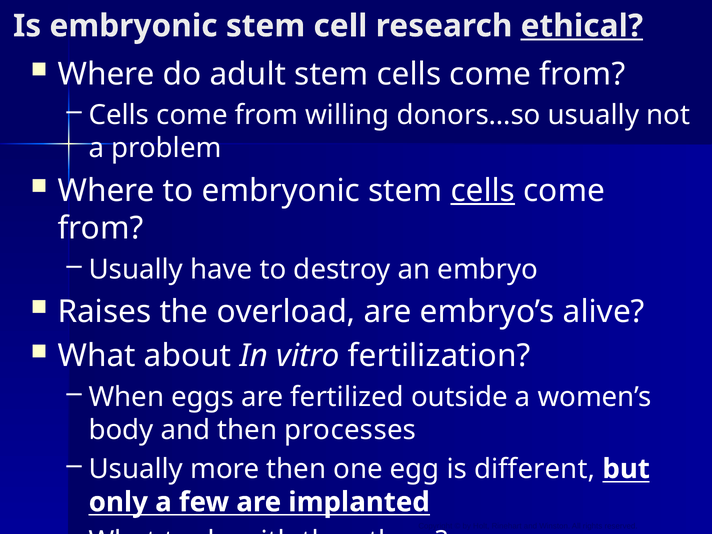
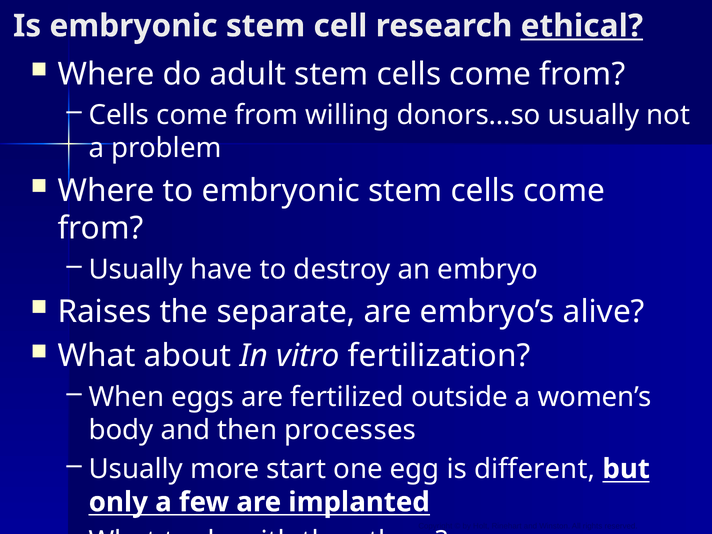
cells at (483, 191) underline: present -> none
overload: overload -> separate
more then: then -> start
